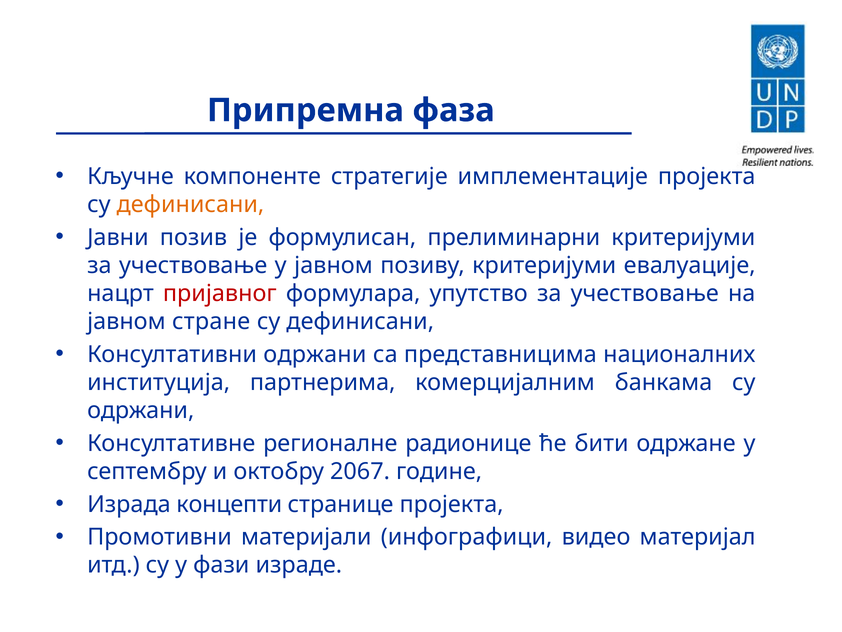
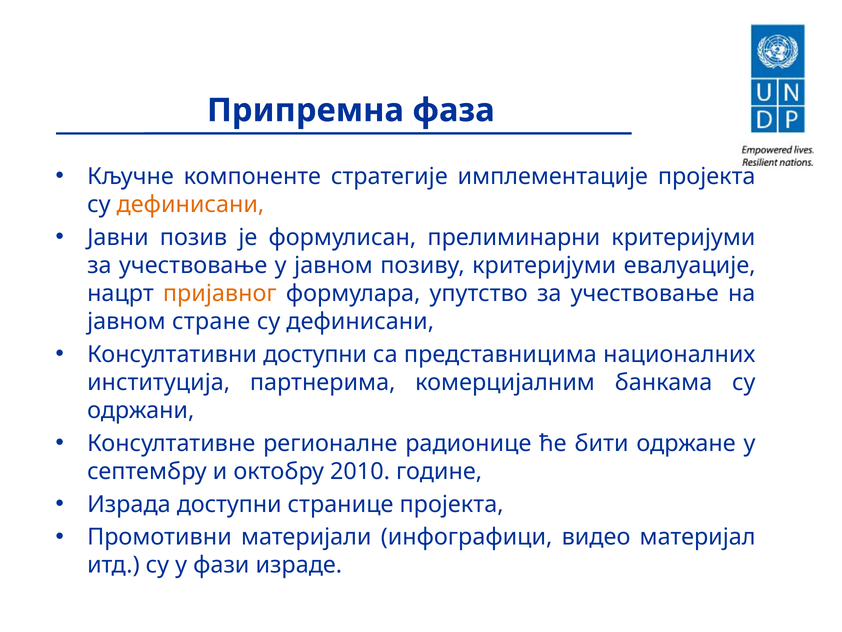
пријавног colour: red -> orange
Консултативни одржани: одржани -> доступни
2067: 2067 -> 2010
Израда концепти: концепти -> доступни
